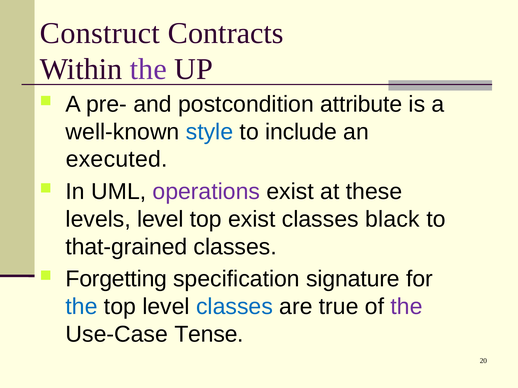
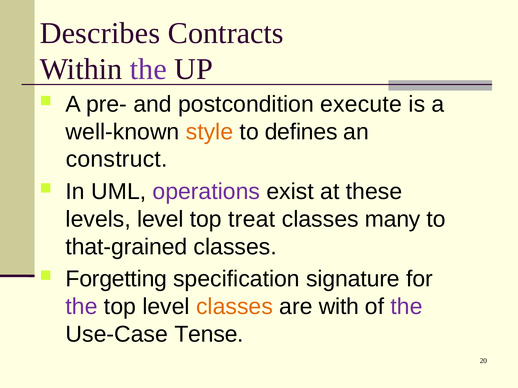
Construct: Construct -> Describes
attribute: attribute -> execute
style colour: blue -> orange
include: include -> defines
executed: executed -> construct
top exist: exist -> treat
black: black -> many
the at (82, 307) colour: blue -> purple
classes at (234, 307) colour: blue -> orange
true: true -> with
